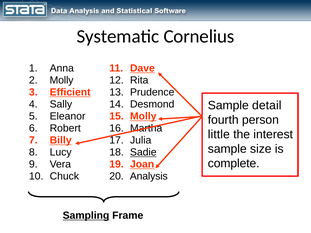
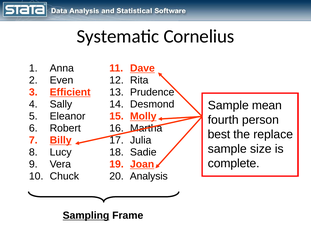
Molly at (62, 80): Molly -> Even
detail: detail -> mean
little: little -> best
interest: interest -> replace
Sadie underline: present -> none
